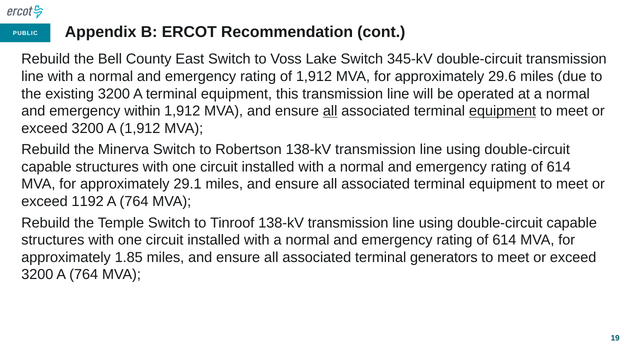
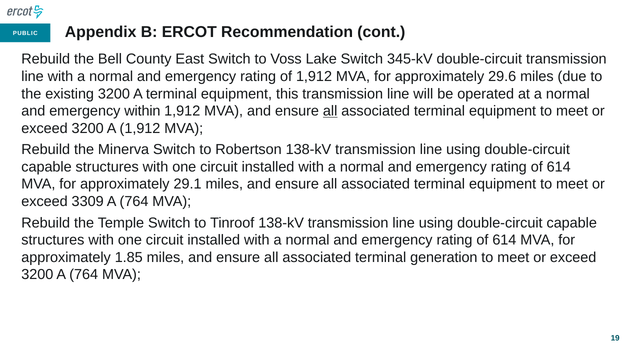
equipment at (503, 111) underline: present -> none
1192: 1192 -> 3309
generators: generators -> generation
